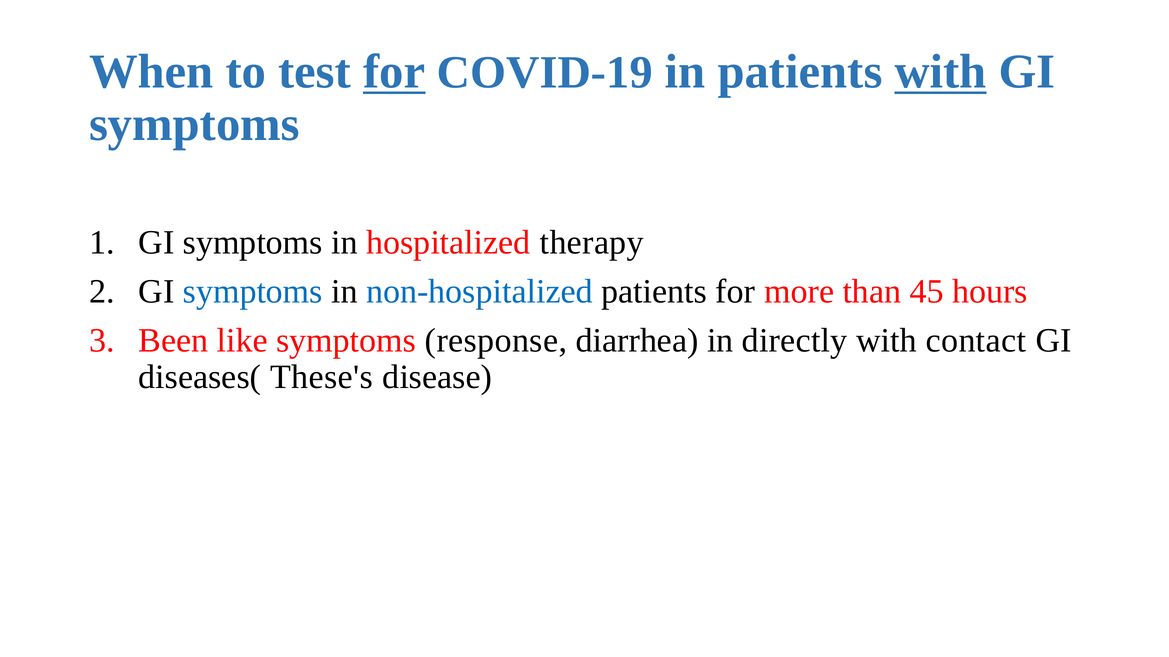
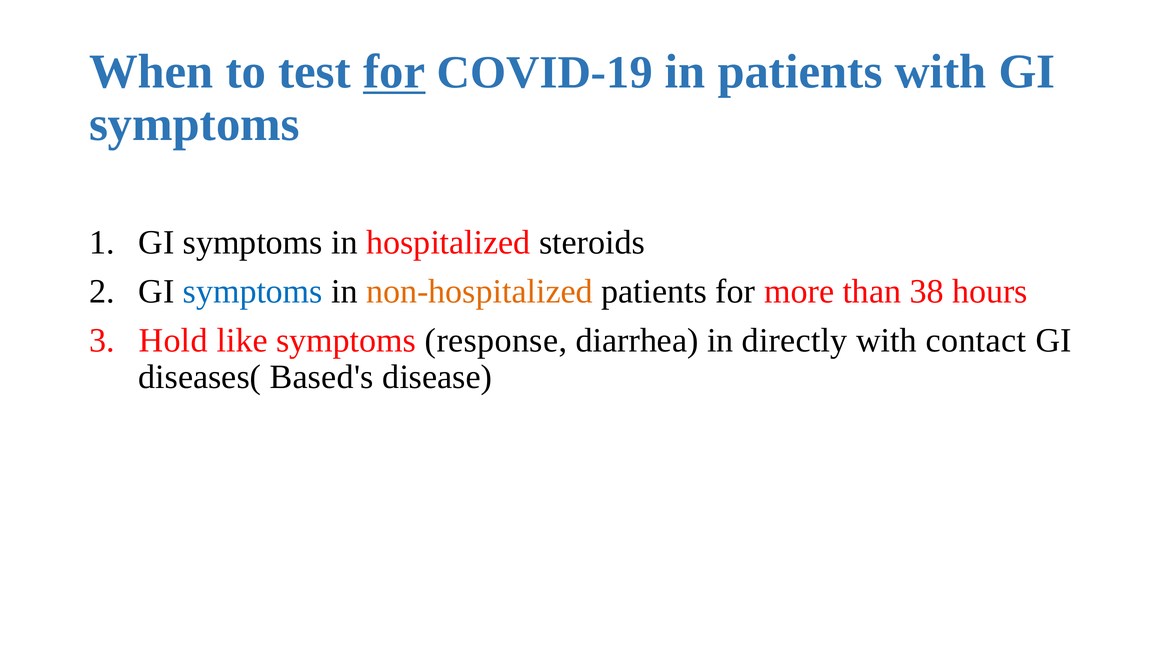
with at (940, 72) underline: present -> none
therapy: therapy -> steroids
non-hospitalized colour: blue -> orange
45: 45 -> 38
Been: Been -> Hold
These's: These's -> Based's
